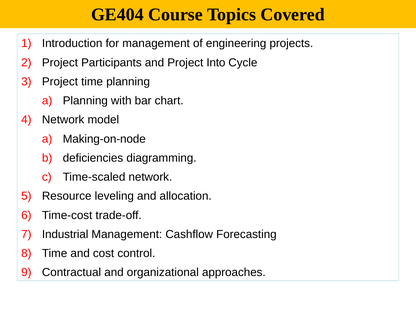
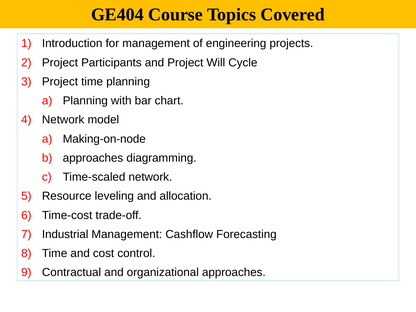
Into: Into -> Will
deficiencies at (93, 158): deficiencies -> approaches
